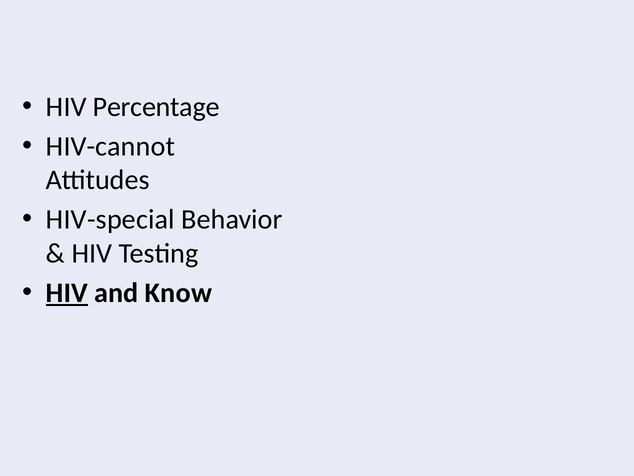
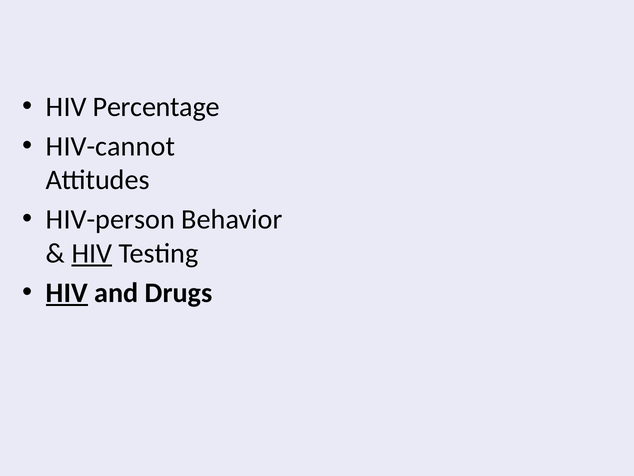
HIV-special: HIV-special -> HIV-person
HIV at (92, 253) underline: none -> present
Know: Know -> Drugs
